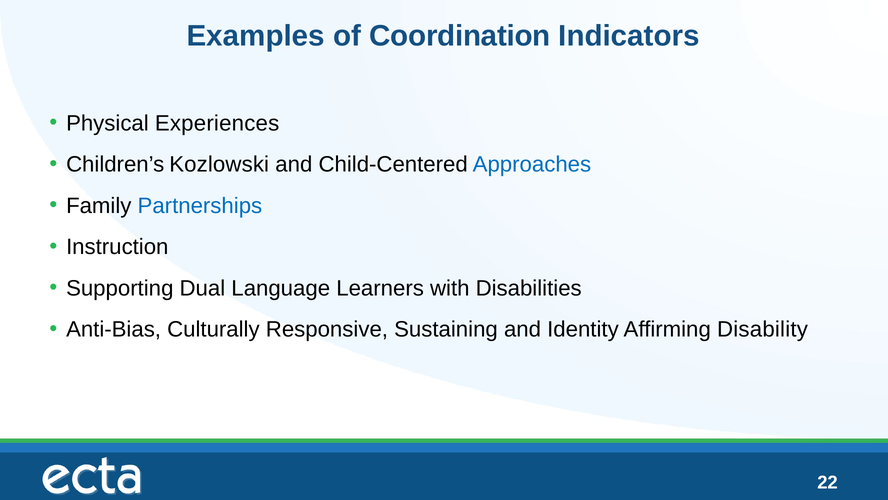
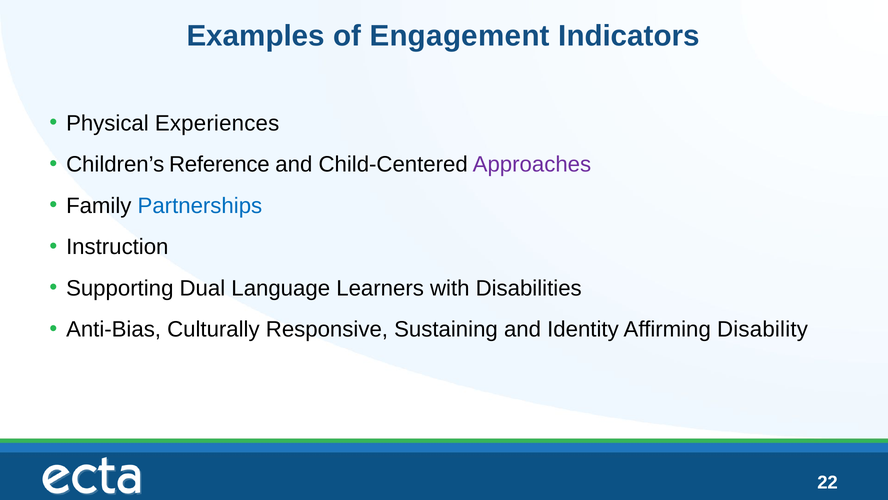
Coordination: Coordination -> Engagement
Kozlowski: Kozlowski -> Reference
Approaches colour: blue -> purple
